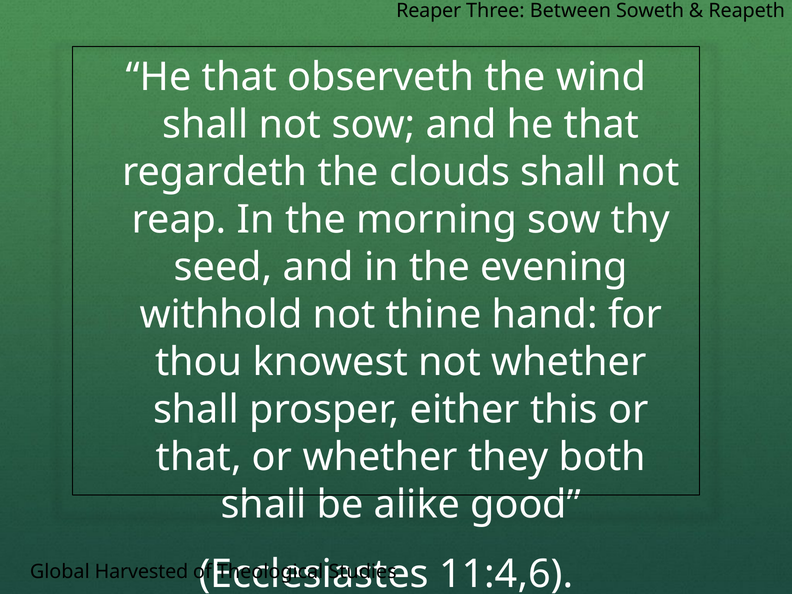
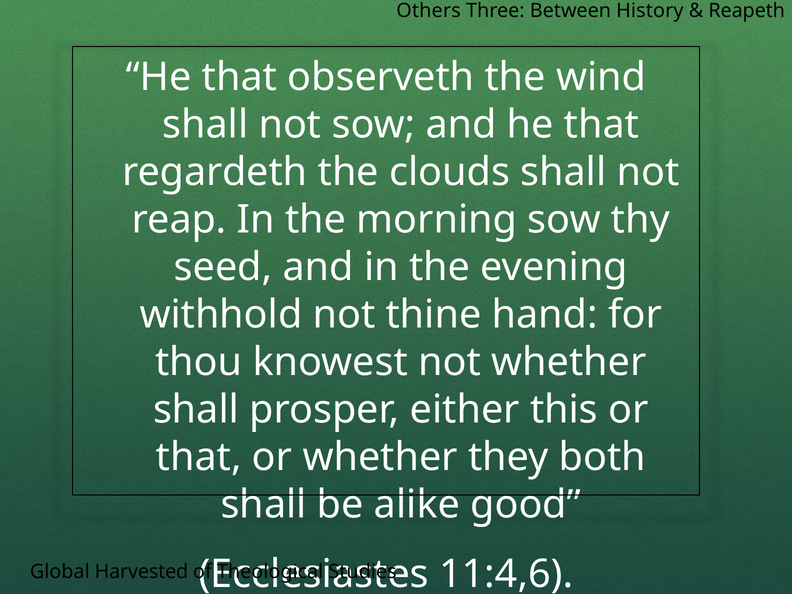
Reaper: Reaper -> Others
Soweth: Soweth -> History
